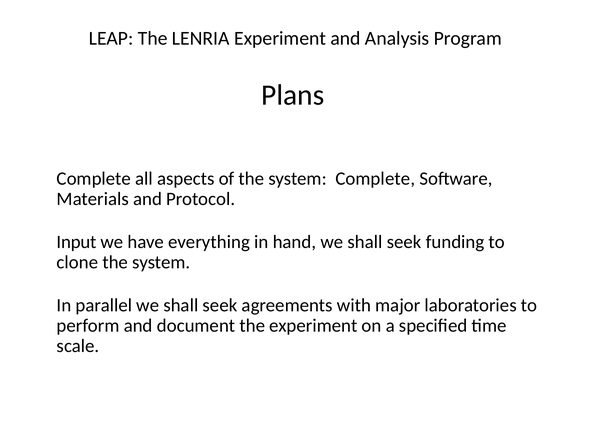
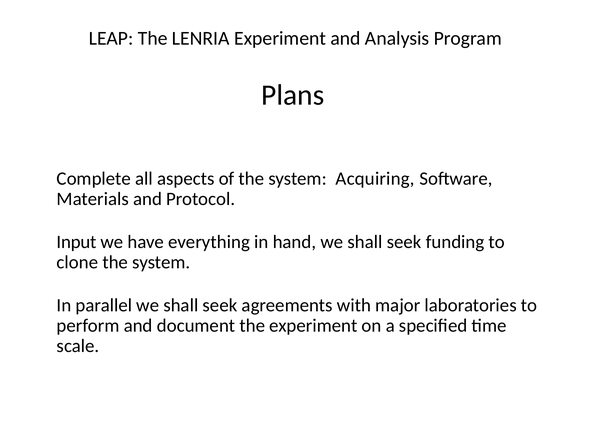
system Complete: Complete -> Acquiring
